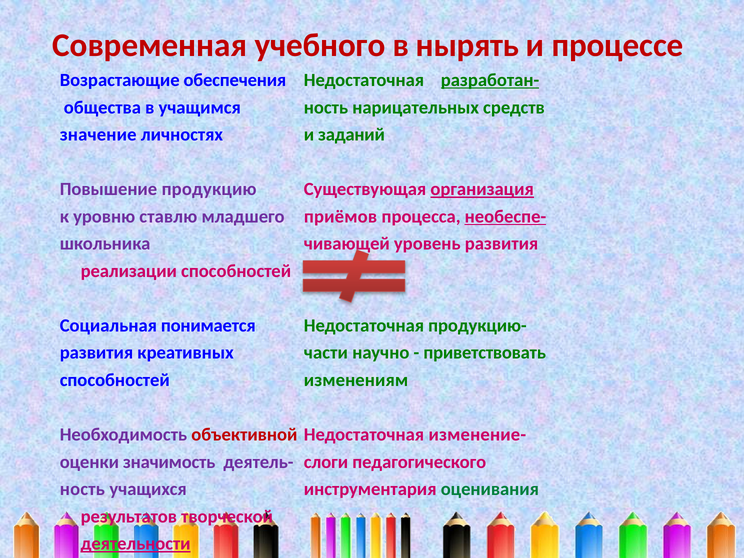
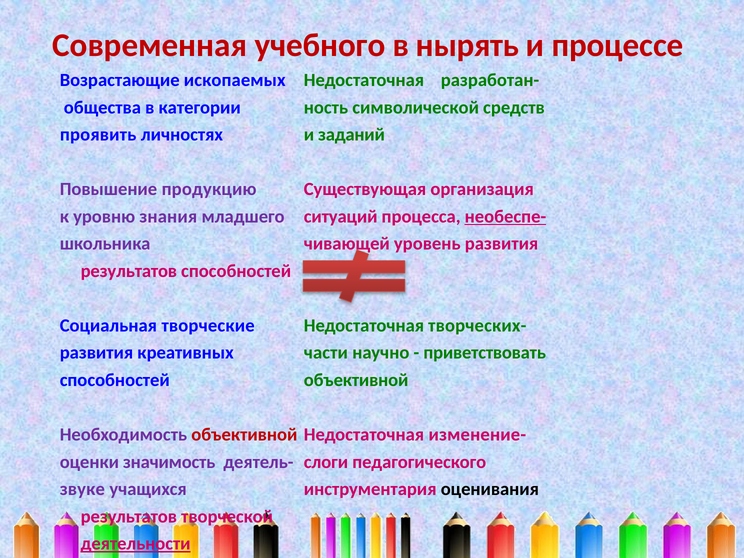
обеспечения: обеспечения -> ископаемых
разработан- underline: present -> none
учащимся: учащимся -> категории
нарицательных: нарицательных -> символической
значение: значение -> проявить
организация underline: present -> none
ставлю: ставлю -> знания
приёмов: приёмов -> ситуаций
реализации at (129, 271): реализации -> результатов
понимается: понимается -> творческие
продукцию-: продукцию- -> творческих-
способностей изменениям: изменениям -> объективной
ность at (82, 489): ность -> звуке
оценивания colour: green -> black
